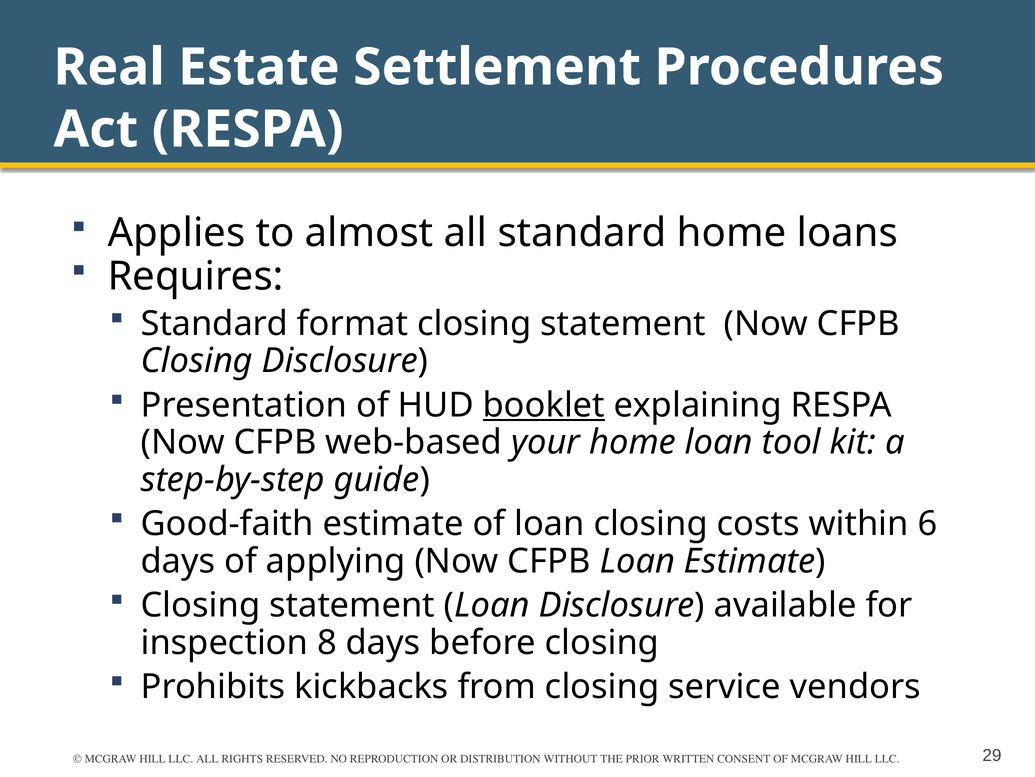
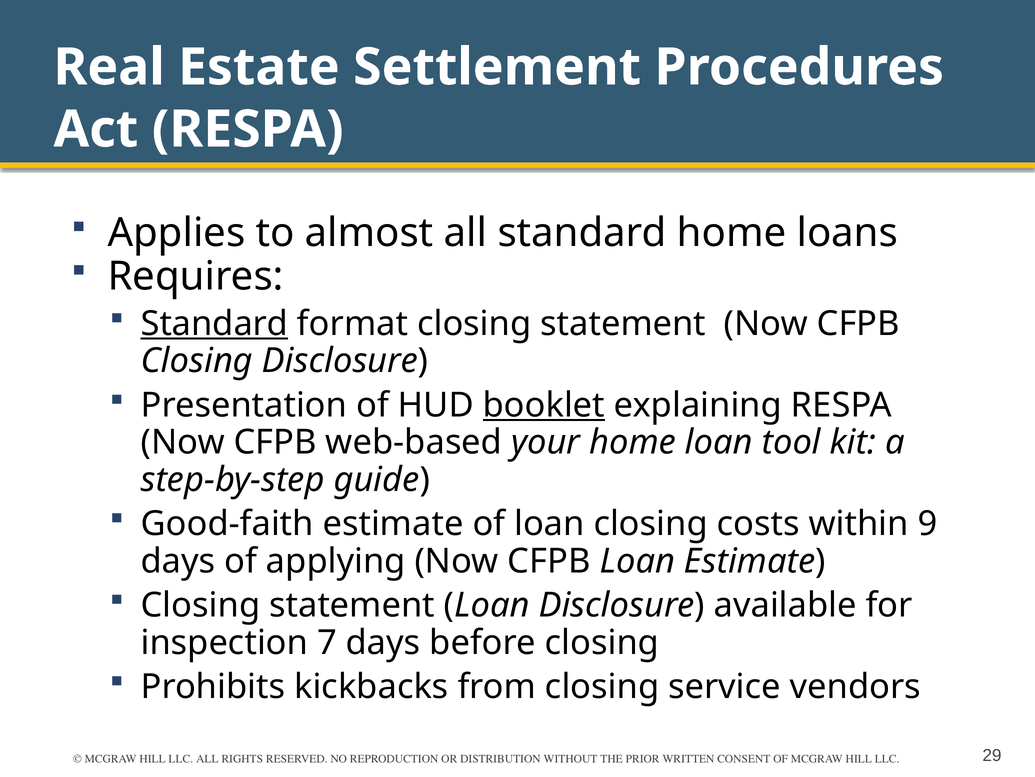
Standard at (214, 323) underline: none -> present
6: 6 -> 9
8: 8 -> 7
